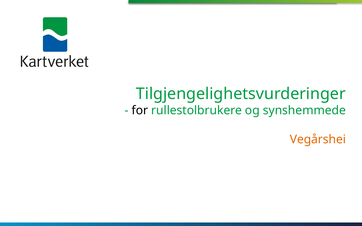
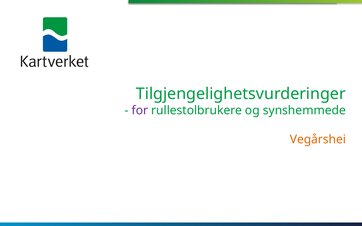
for colour: black -> purple
